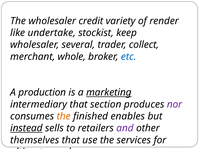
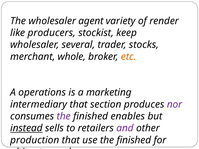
credit: credit -> agent
undertake: undertake -> producers
collect: collect -> stocks
etc colour: blue -> orange
production: production -> operations
marketing underline: present -> none
the at (64, 116) colour: orange -> purple
themselves: themselves -> production
use the services: services -> finished
